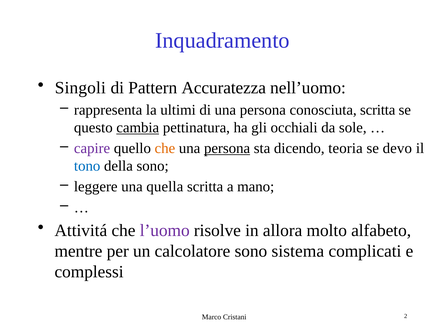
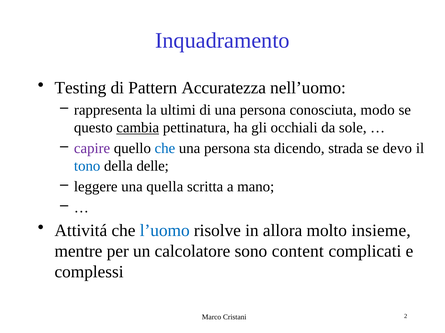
Singoli: Singoli -> Testing
conosciuta scritta: scritta -> modo
che at (165, 149) colour: orange -> blue
persona at (227, 149) underline: present -> none
teoria: teoria -> strada
della sono: sono -> delle
l’uomo colour: purple -> blue
alfabeto: alfabeto -> insieme
sistema: sistema -> content
